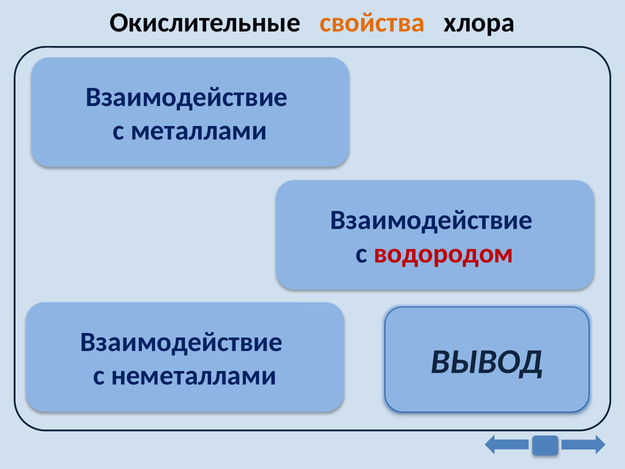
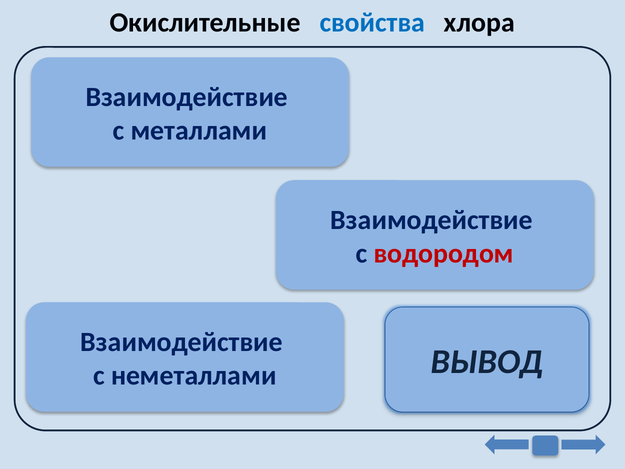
свойства colour: orange -> blue
